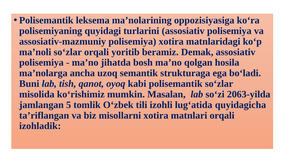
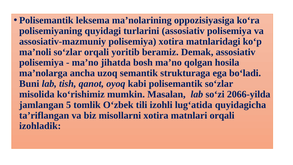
2063-yilda: 2063-yilda -> 2066-yilda
